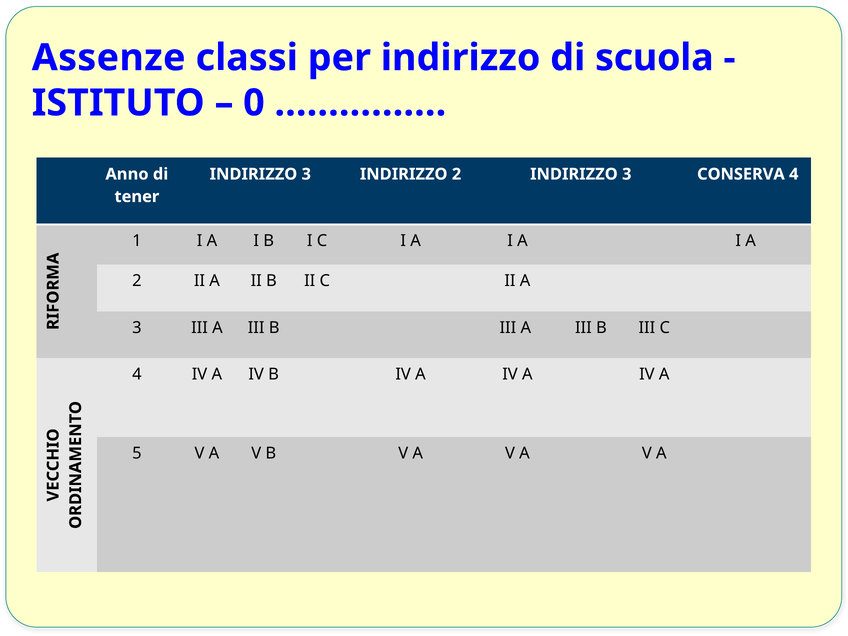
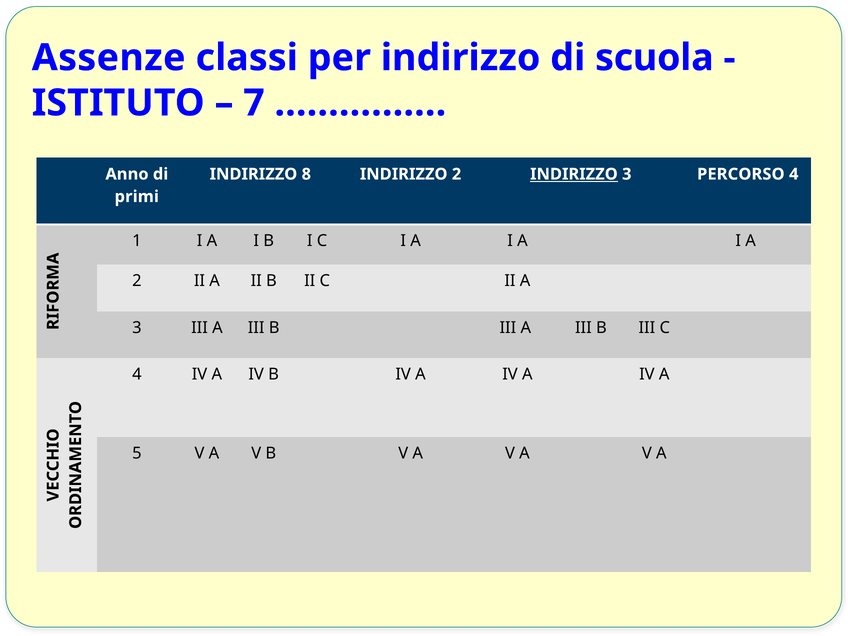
0: 0 -> 7
3 at (306, 174): 3 -> 8
INDIRIZZO at (574, 174) underline: none -> present
CONSERVA: CONSERVA -> PERCORSO
tener: tener -> primi
